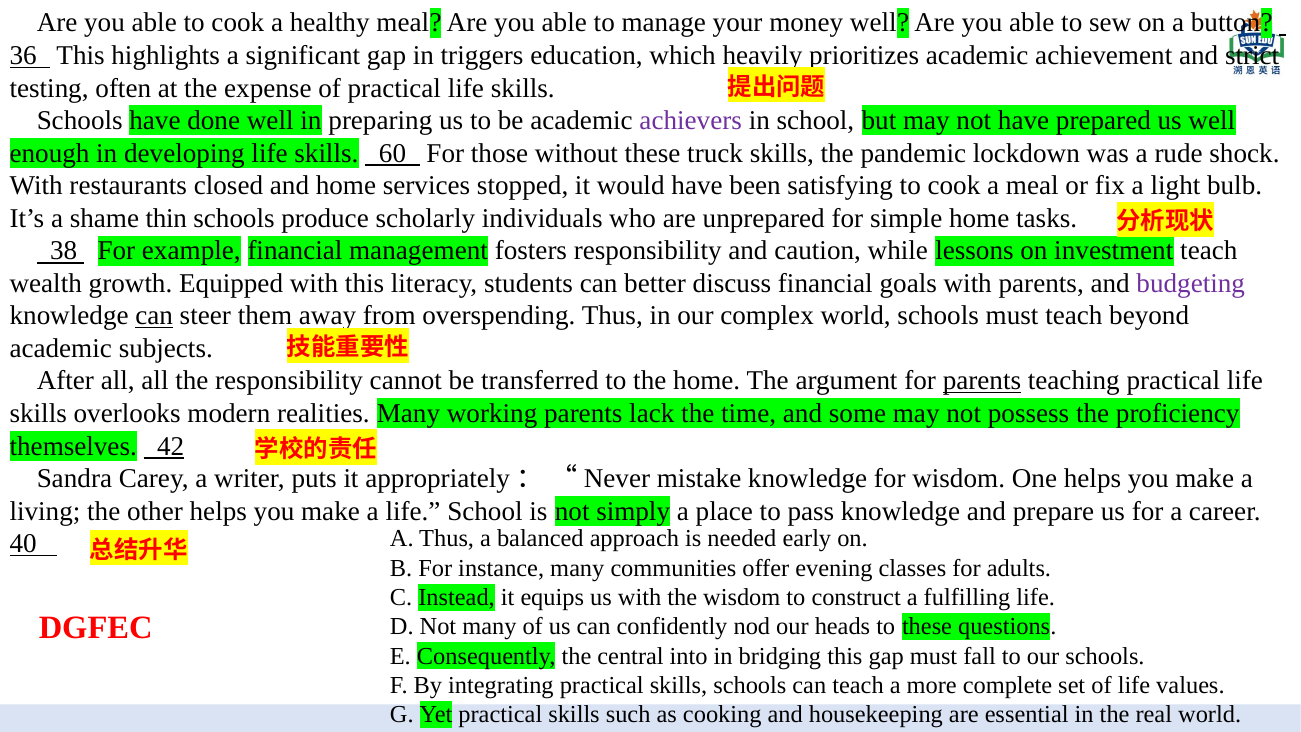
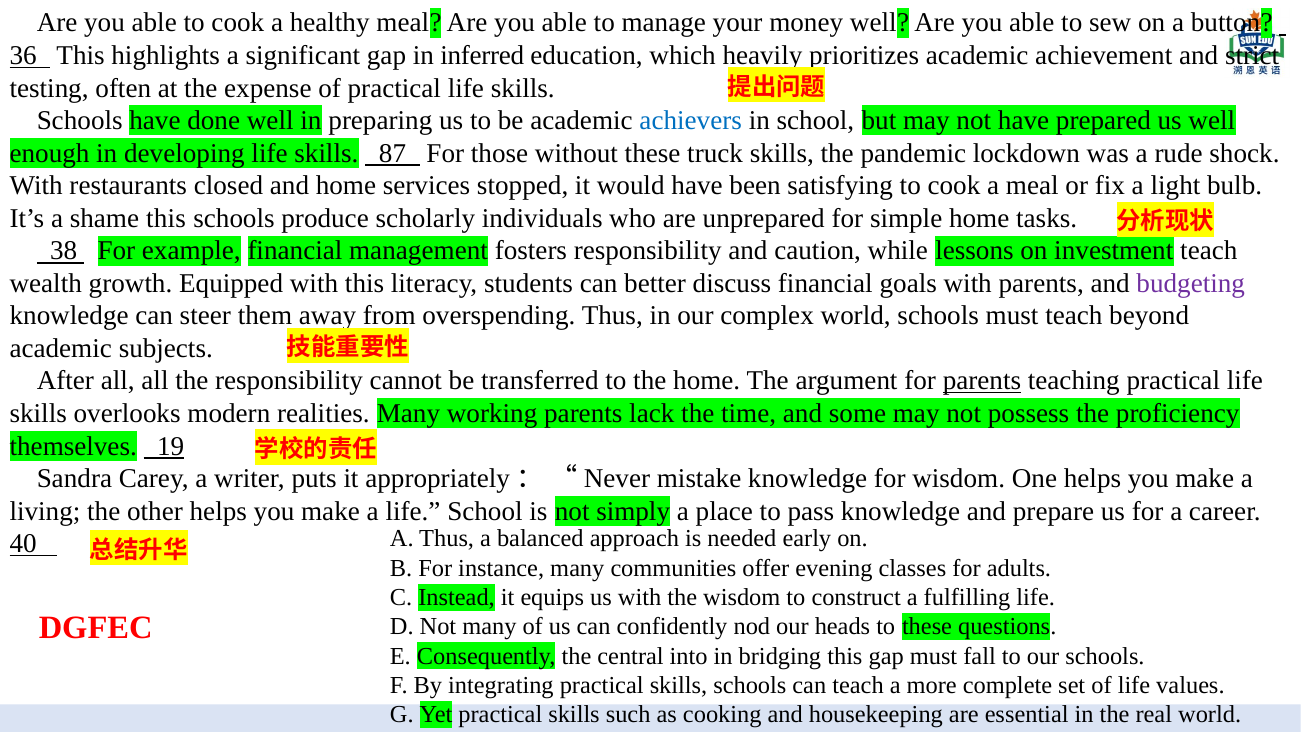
triggers: triggers -> inferred
achievers colour: purple -> blue
60: 60 -> 87
shame thin: thin -> this
can at (154, 316) underline: present -> none
42: 42 -> 19
